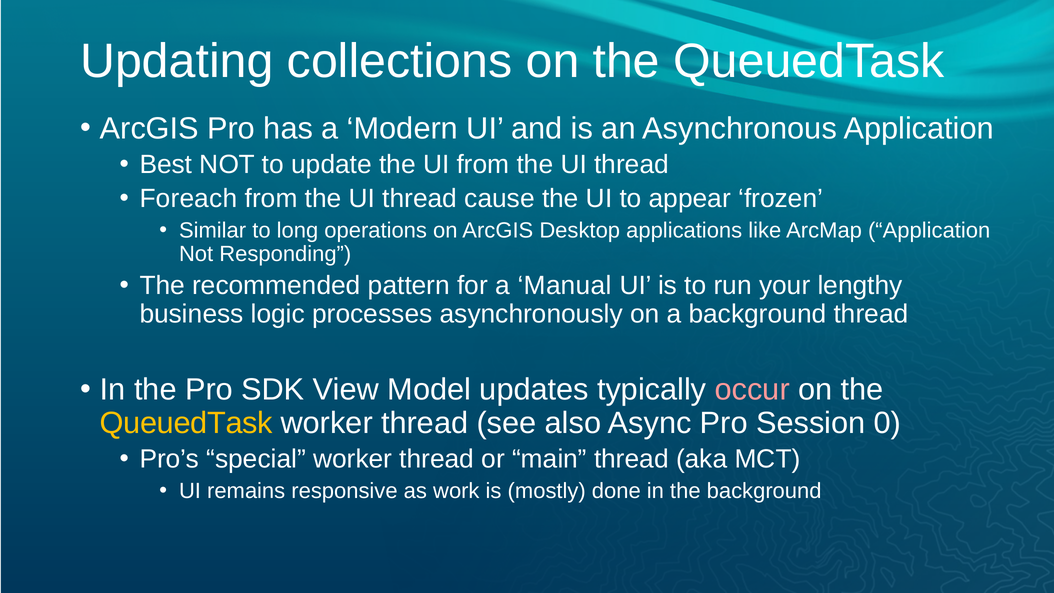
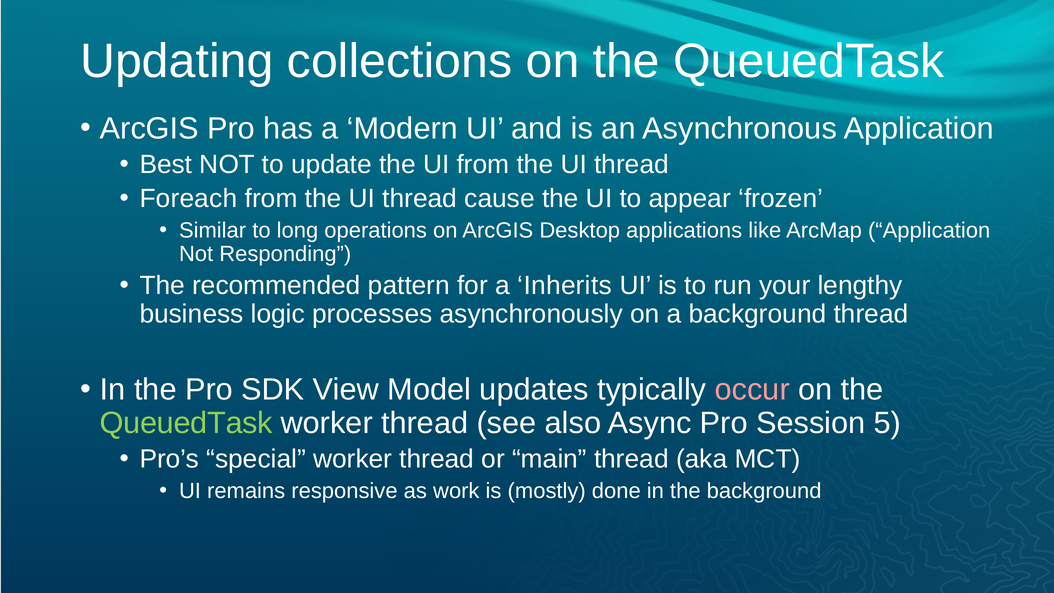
Manual: Manual -> Inherits
QueuedTask at (186, 423) colour: yellow -> light green
0: 0 -> 5
